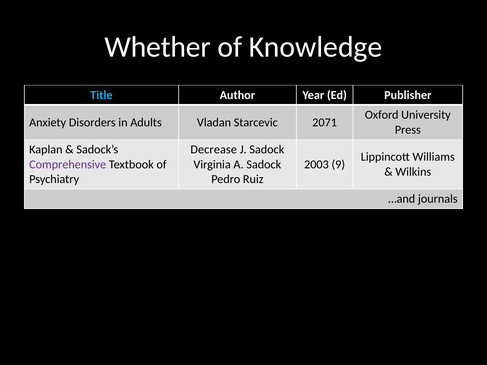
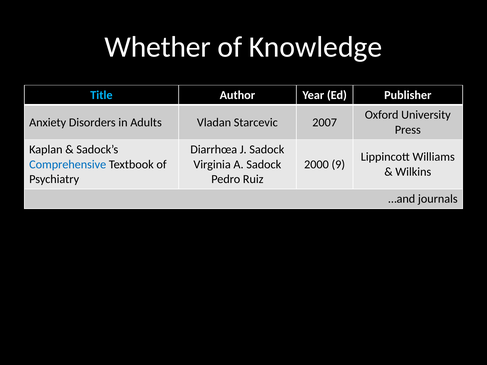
2071: 2071 -> 2007
Decrease: Decrease -> Diarrhœa
Comprehensive colour: purple -> blue
2003: 2003 -> 2000
